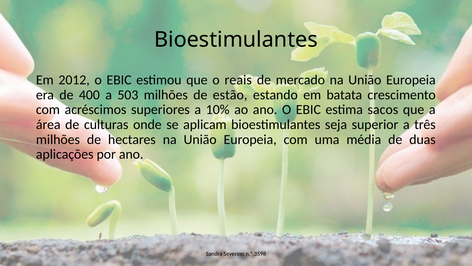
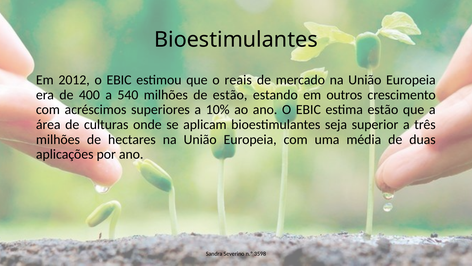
503: 503 -> 540
batata: batata -> outros
estima sacos: sacos -> estão
